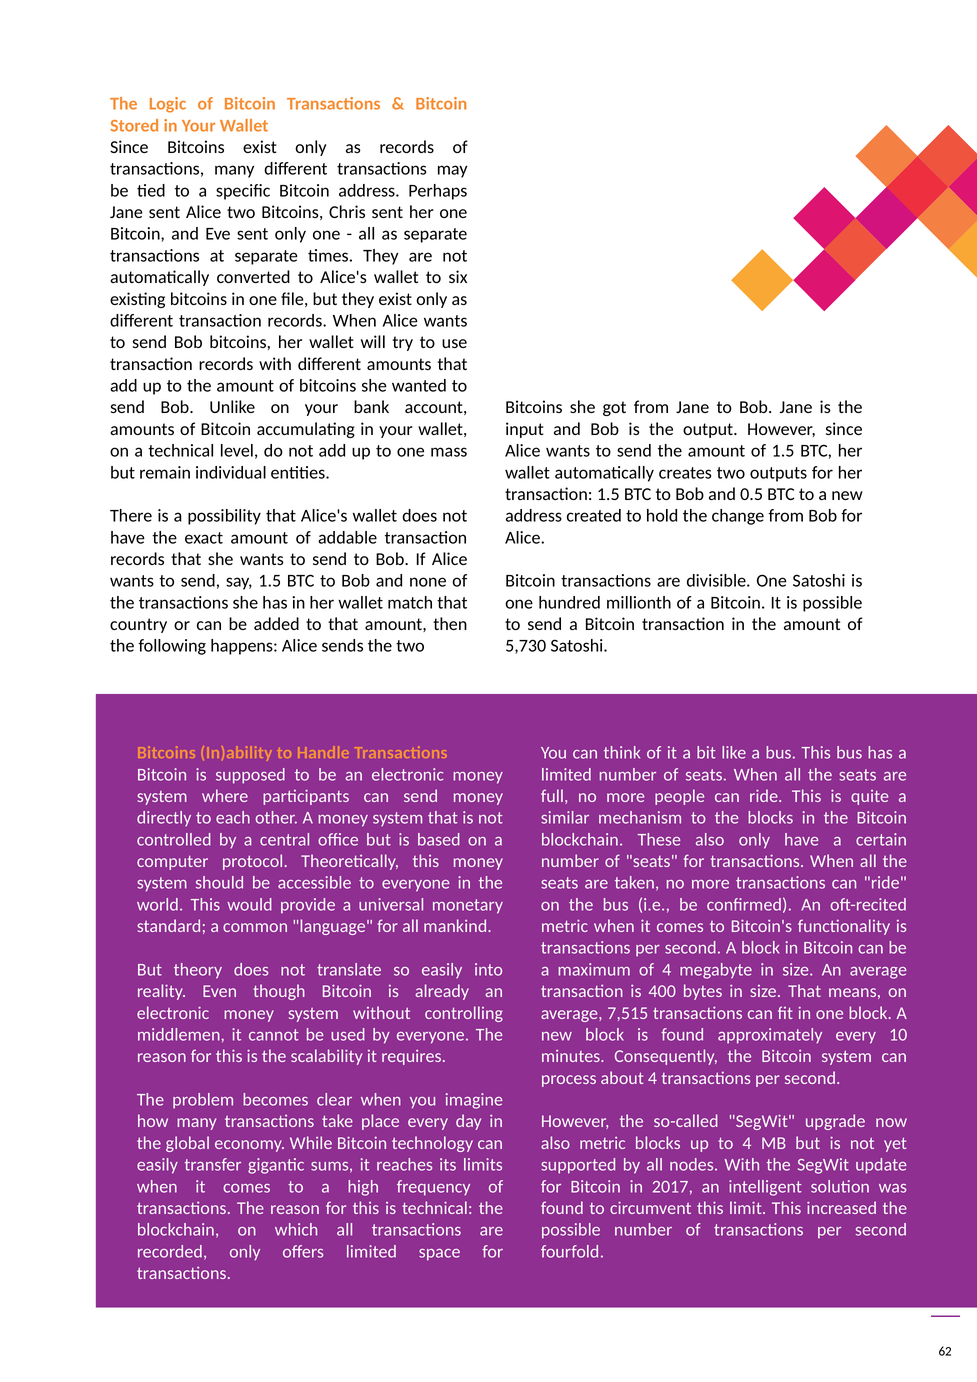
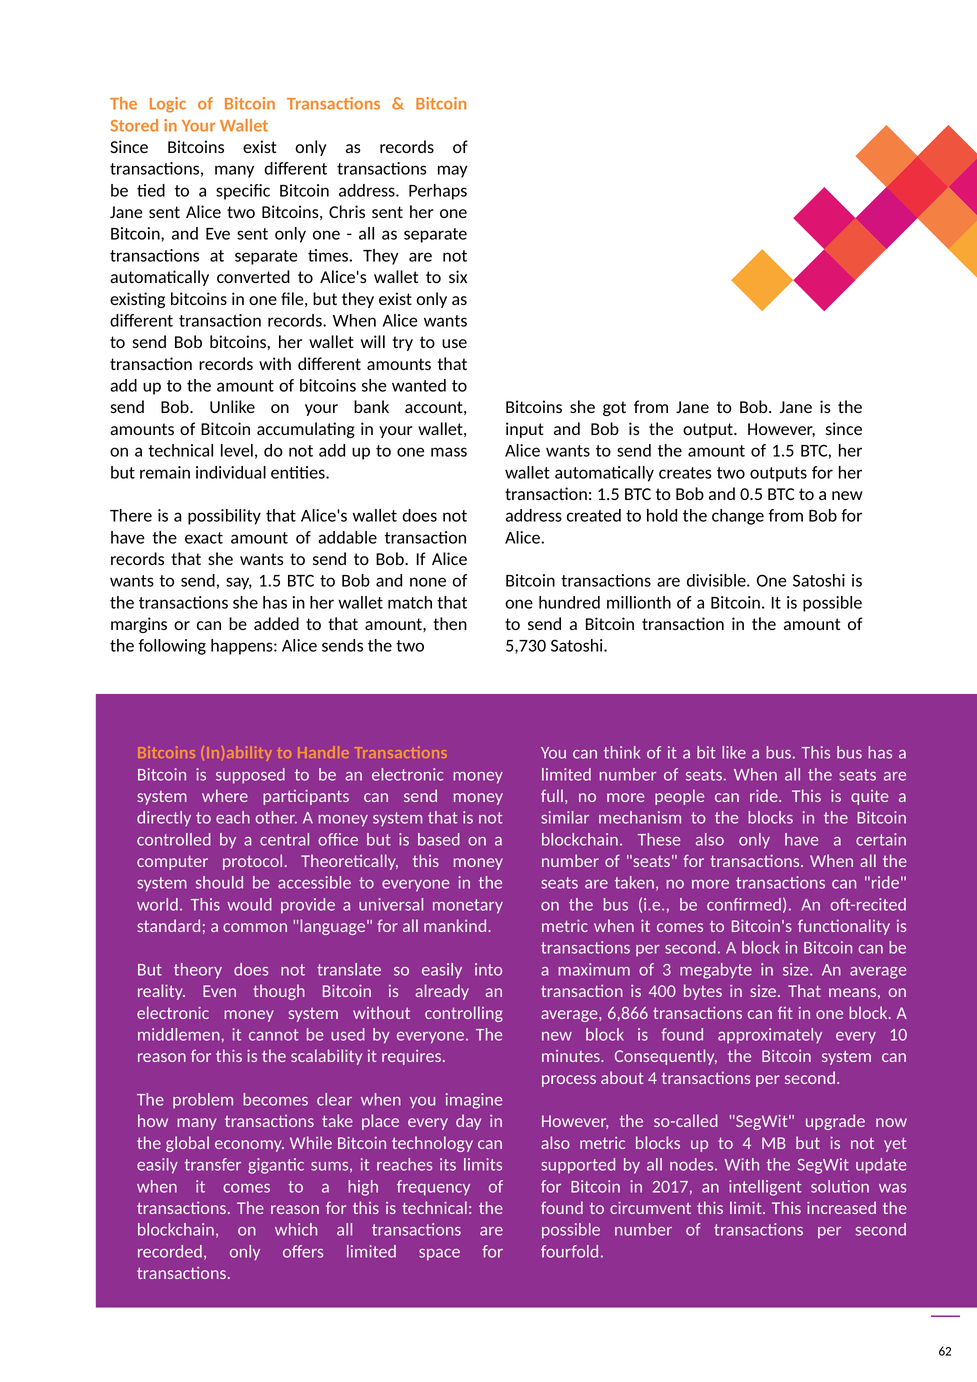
country: country -> margins
of 4: 4 -> 3
7,515: 7,515 -> 6,866
